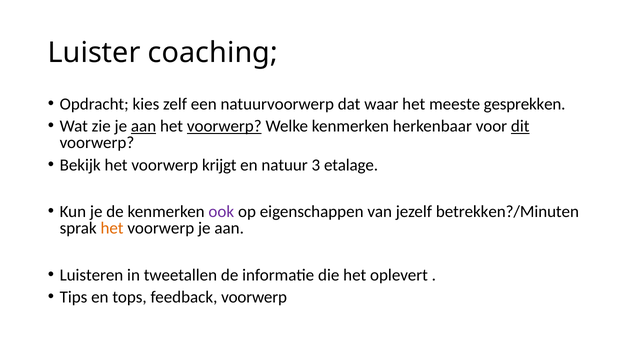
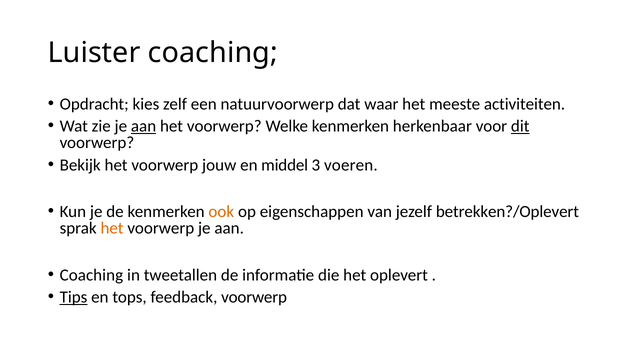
gesprekken: gesprekken -> activiteiten
voorwerp at (224, 126) underline: present -> none
krijgt: krijgt -> jouw
natuur: natuur -> middel
etalage: etalage -> voeren
ook colour: purple -> orange
betrekken?/Minuten: betrekken?/Minuten -> betrekken?/Oplevert
Luisteren at (91, 275): Luisteren -> Coaching
Tips underline: none -> present
